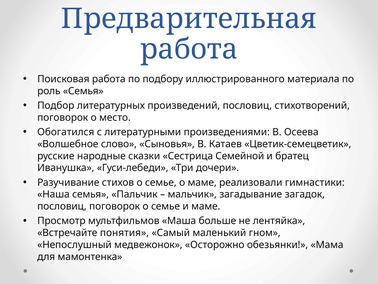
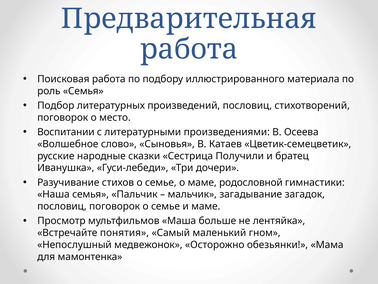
Обогатился: Обогатился -> Воспитании
Семейной: Семейной -> Получили
реализовали: реализовали -> родословной
